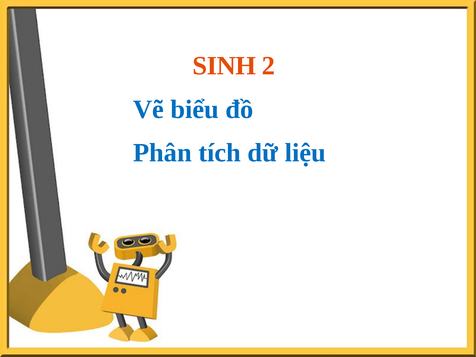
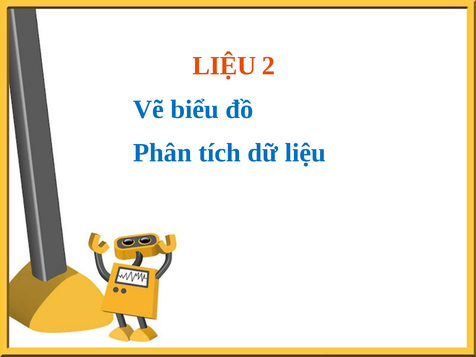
SINH at (224, 66): SINH -> LIỆU
